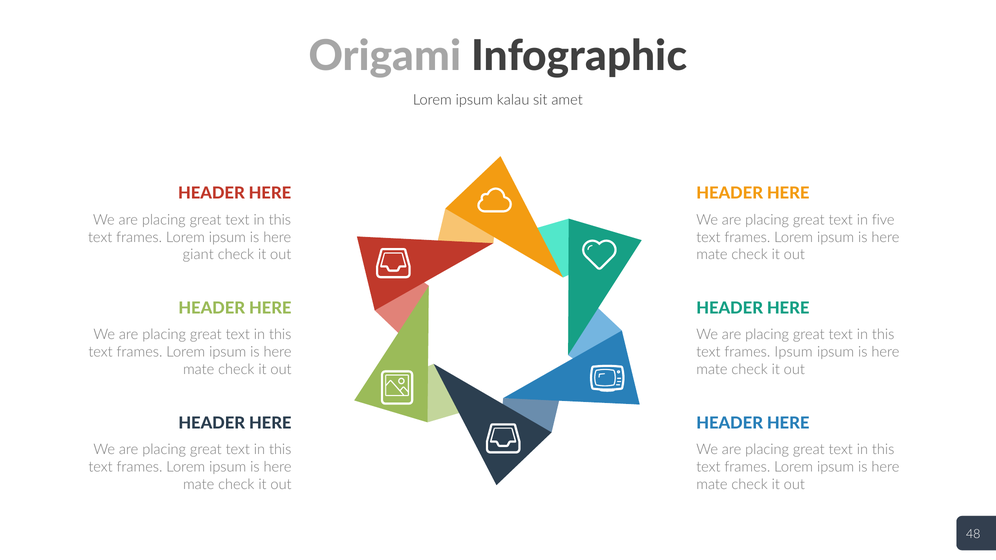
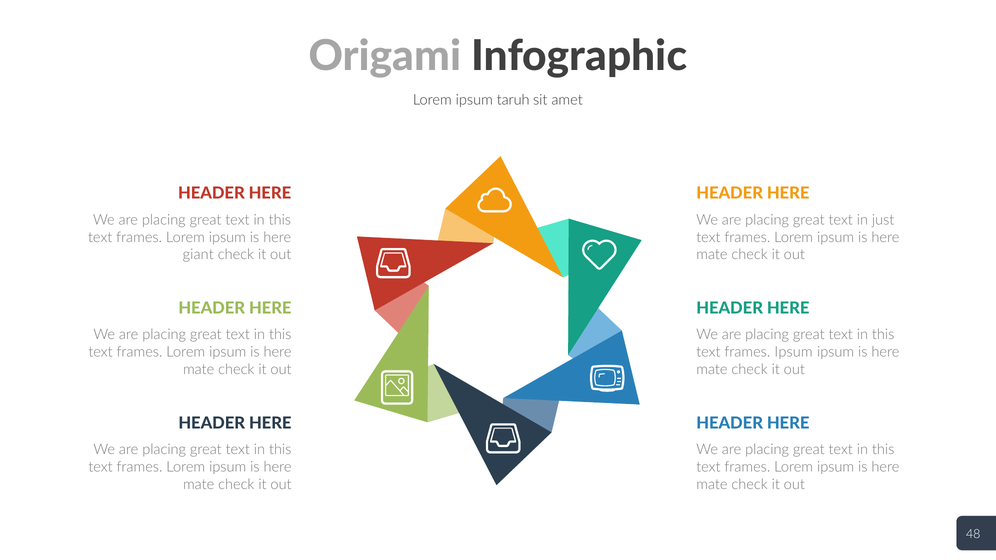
kalau: kalau -> taruh
five: five -> just
